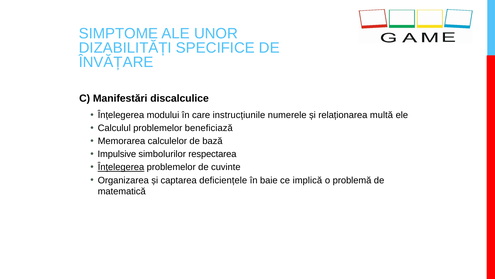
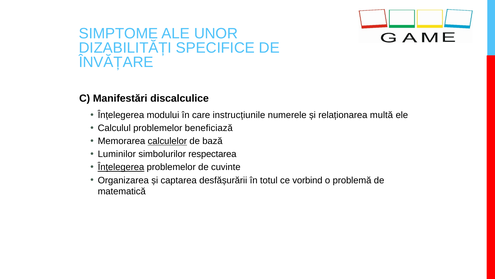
calculelor underline: none -> present
Impulsive: Impulsive -> Luminilor
deficiențele: deficiențele -> desfășurării
baie: baie -> totul
implică: implică -> vorbind
